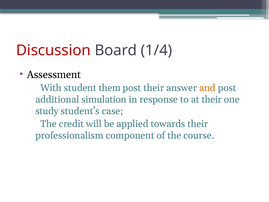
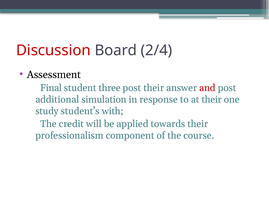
1/4: 1/4 -> 2/4
With: With -> Final
them: them -> three
and colour: orange -> red
case: case -> with
